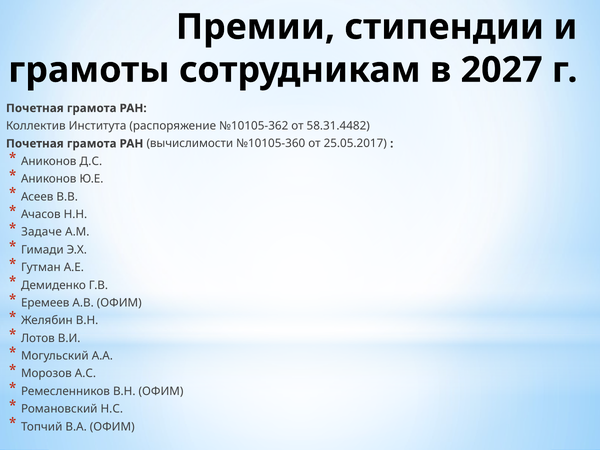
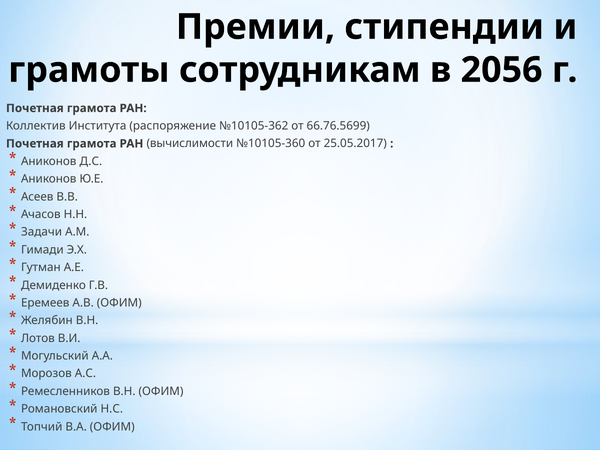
2027: 2027 -> 2056
58.31.4482: 58.31.4482 -> 66.76.5699
Задаче: Задаче -> Задачи
